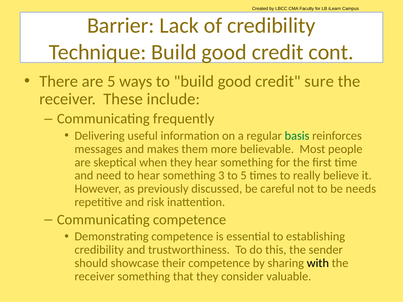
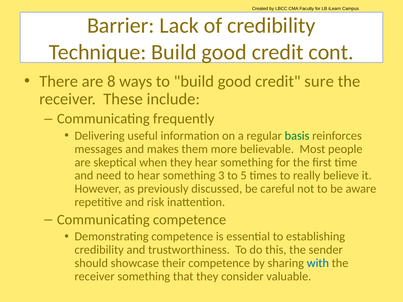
are 5: 5 -> 8
needs: needs -> aware
with colour: black -> blue
